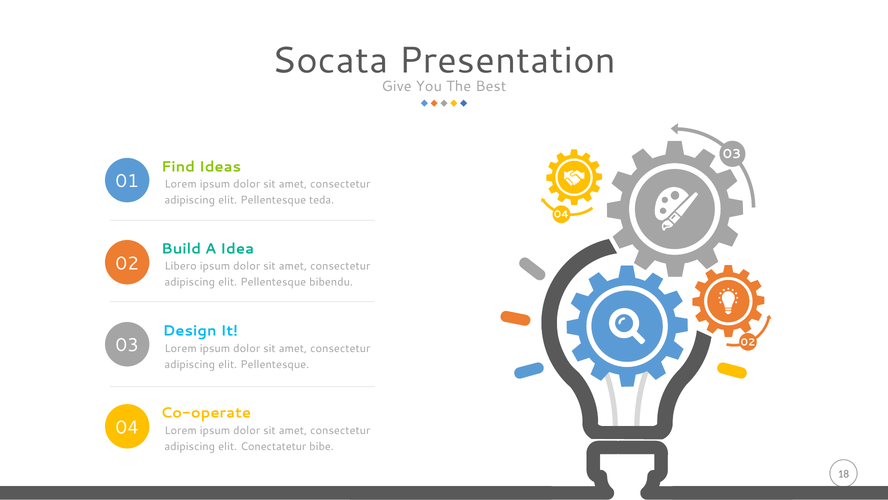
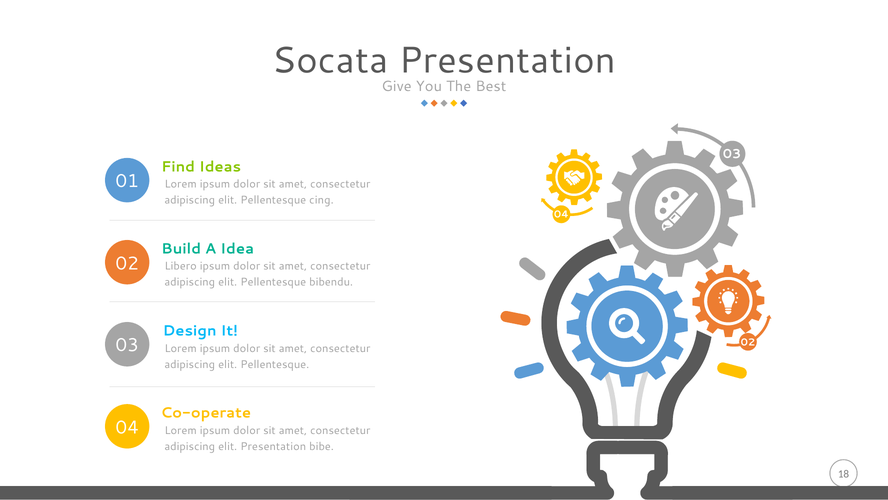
teda: teda -> cing
elit Conectatetur: Conectatetur -> Presentation
